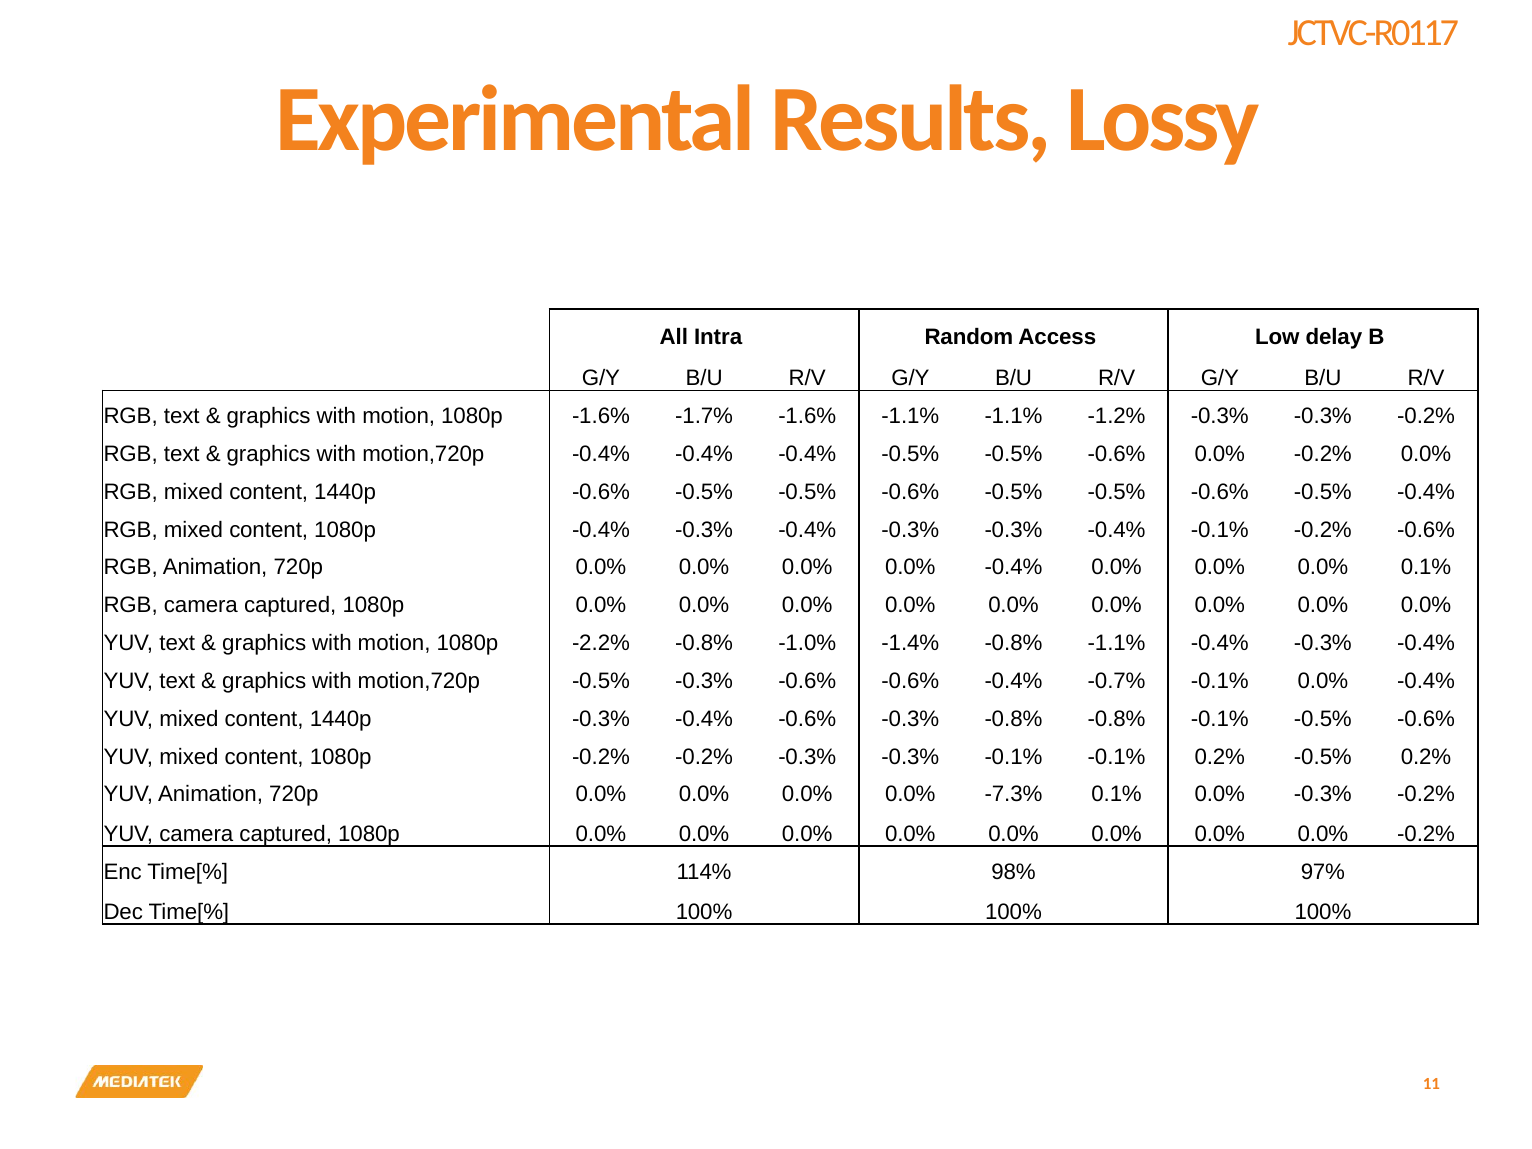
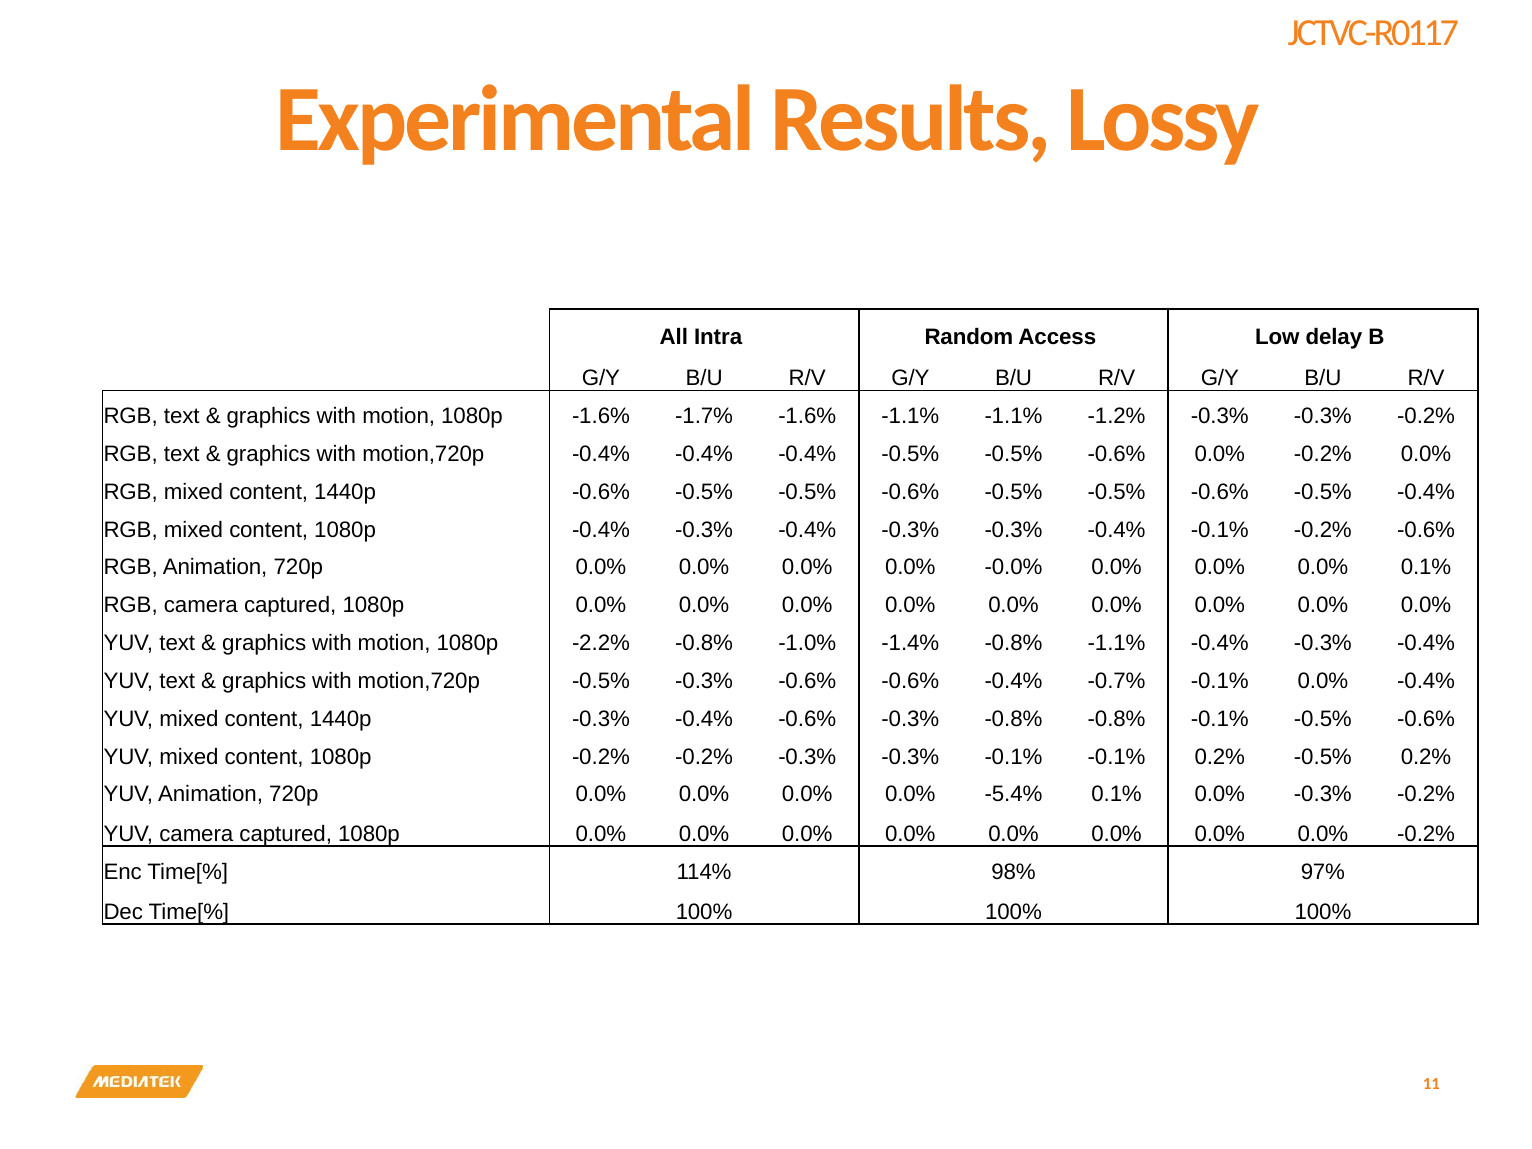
0.0% 0.0% -0.4%: -0.4% -> -0.0%
-7.3%: -7.3% -> -5.4%
